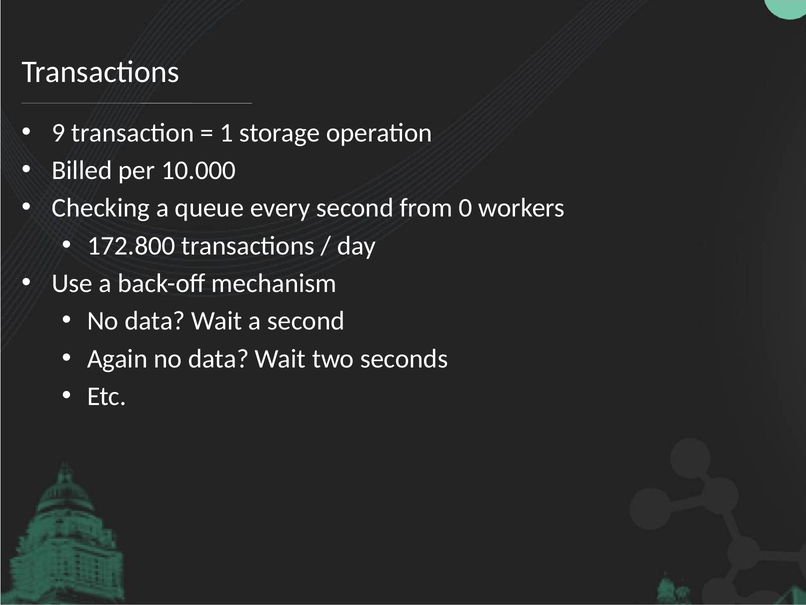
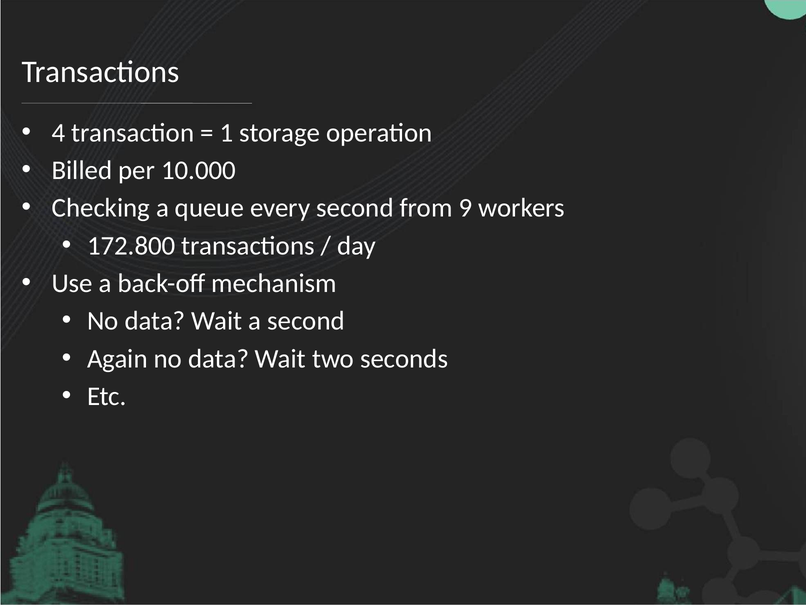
9: 9 -> 4
0: 0 -> 9
